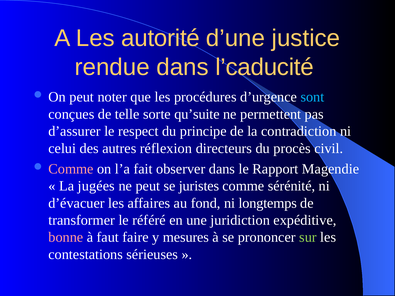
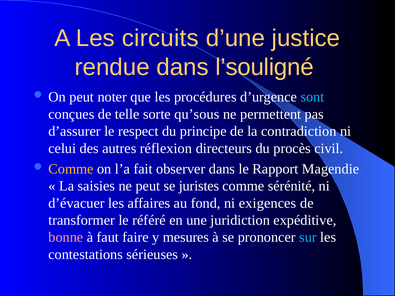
autorité: autorité -> circuits
l’caducité: l’caducité -> l’souligné
qu’suite: qu’suite -> qu’sous
Comme at (71, 169) colour: pink -> yellow
jugées: jugées -> saisies
longtemps: longtemps -> exigences
sur colour: light green -> light blue
